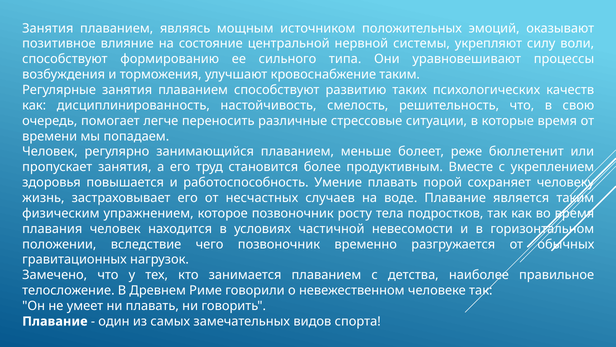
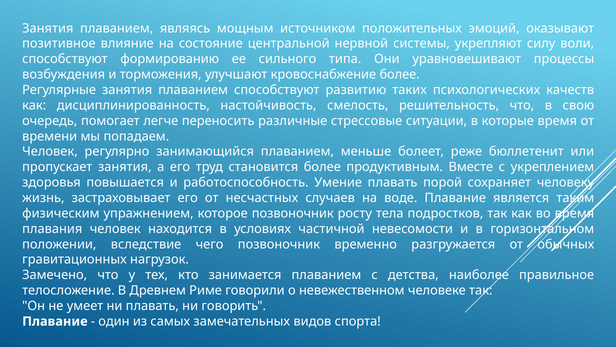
кровоснабжение таким: таким -> более
